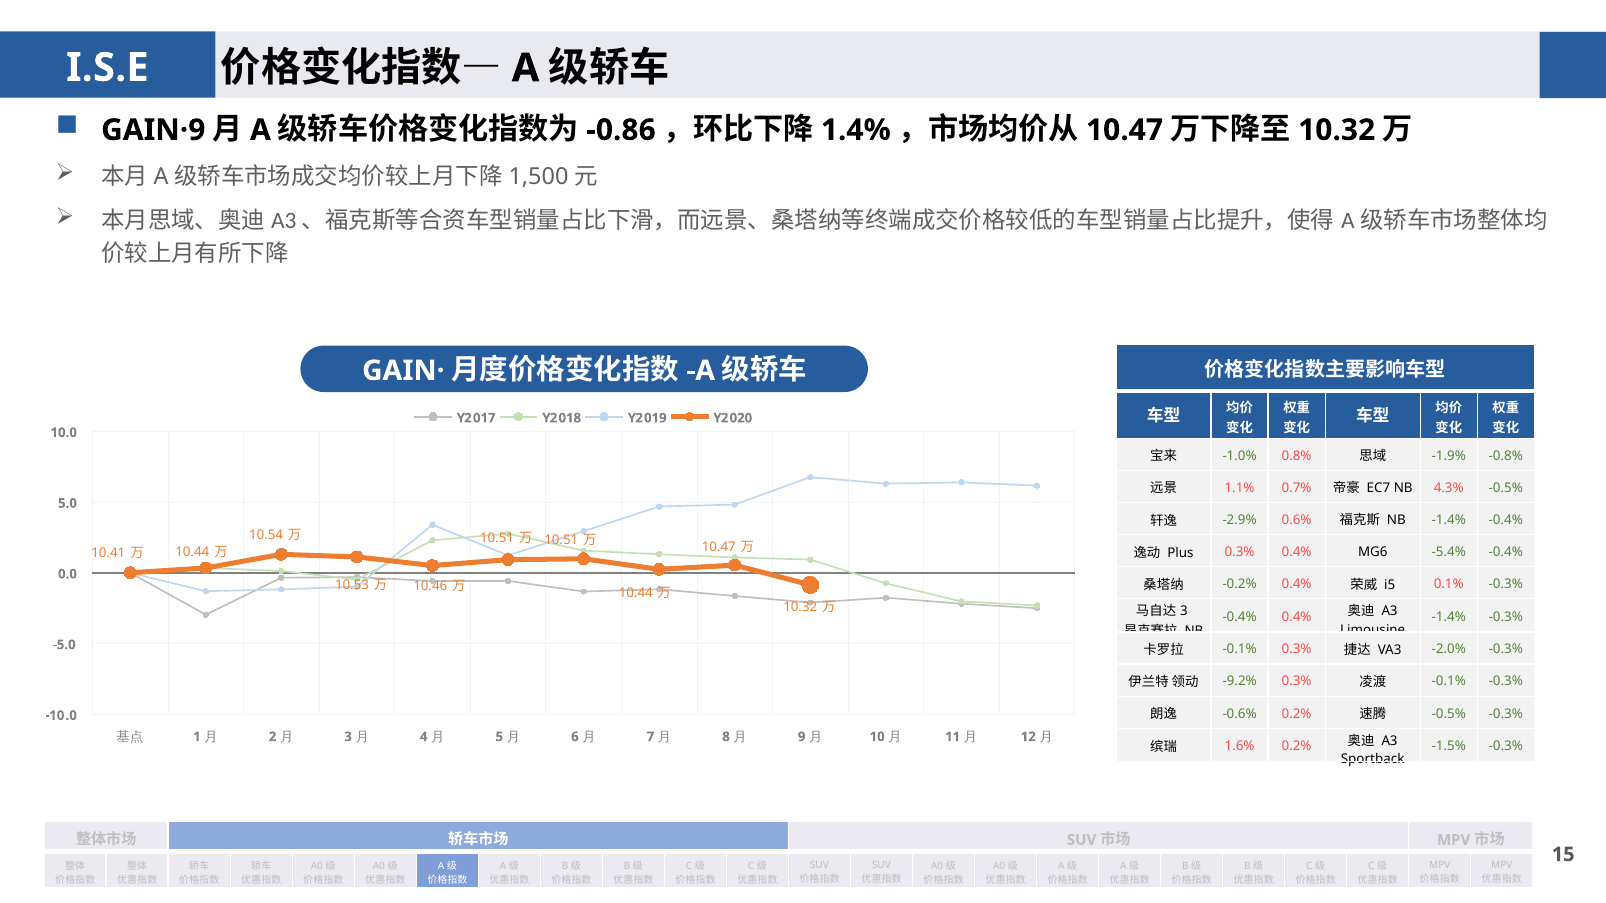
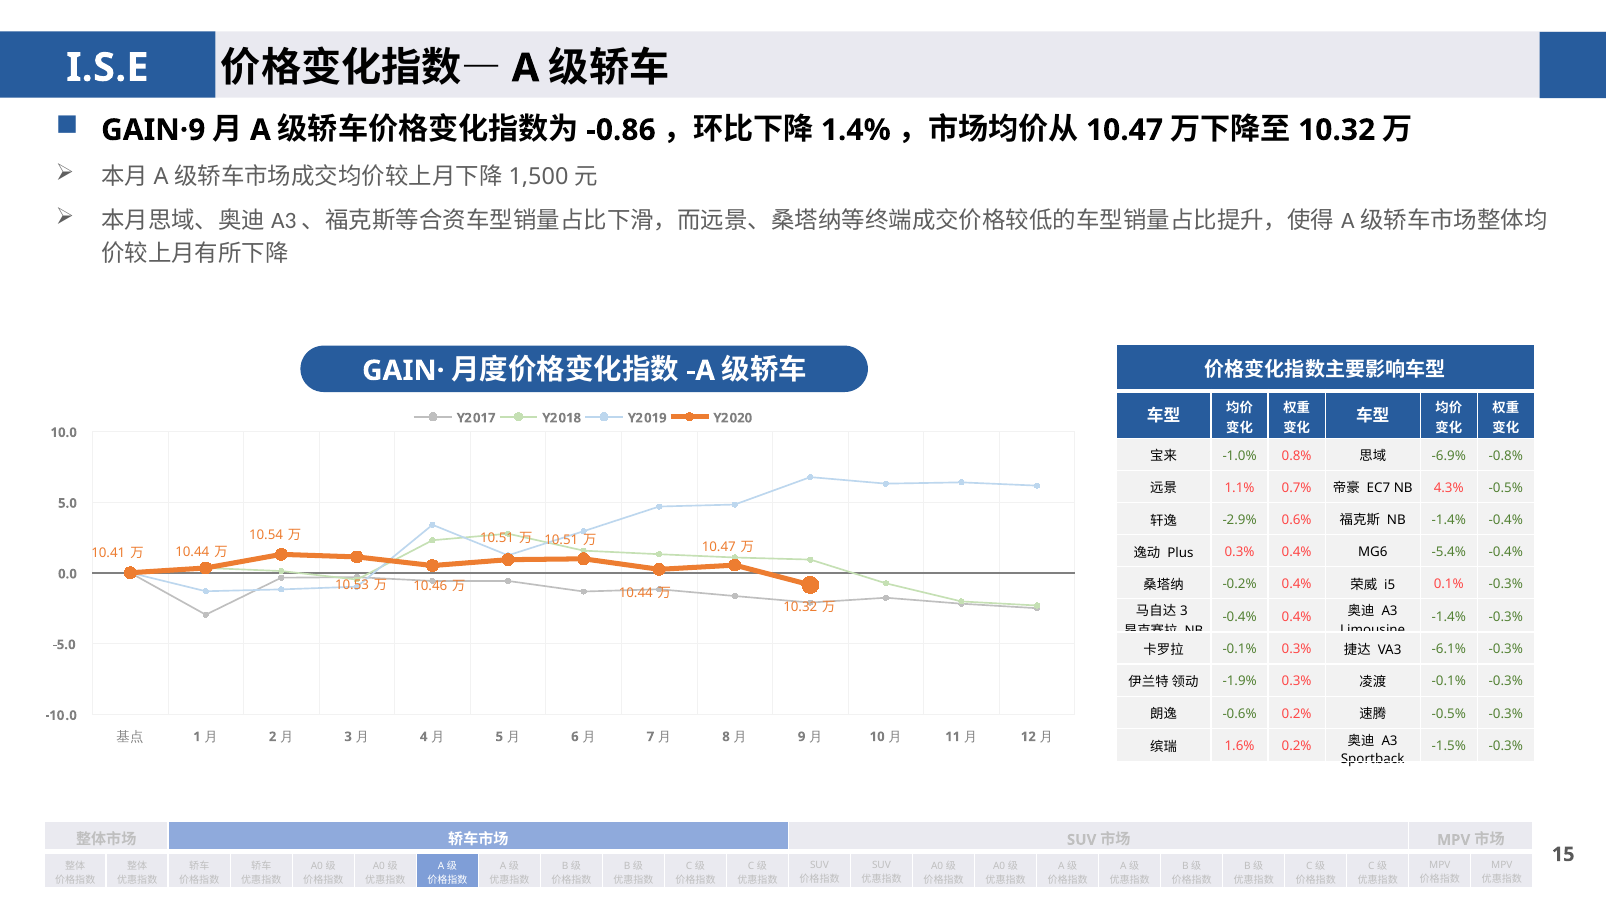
-1.9%: -1.9% -> -6.9%
-2.0%: -2.0% -> -6.1%
-9.2%: -9.2% -> -1.9%
